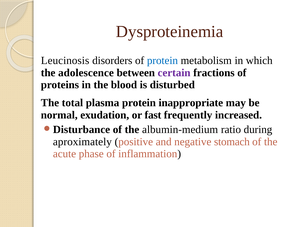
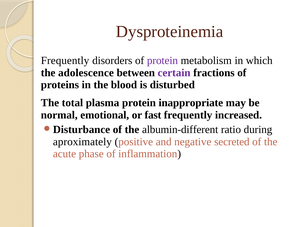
Leucinosis at (65, 61): Leucinosis -> Frequently
protein at (162, 61) colour: blue -> purple
exudation: exudation -> emotional
albumin-medium: albumin-medium -> albumin-different
stomach: stomach -> secreted
